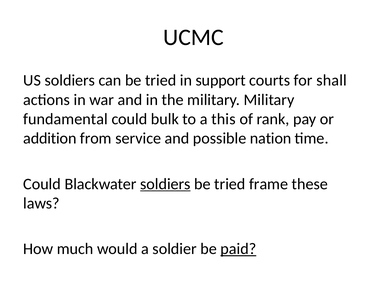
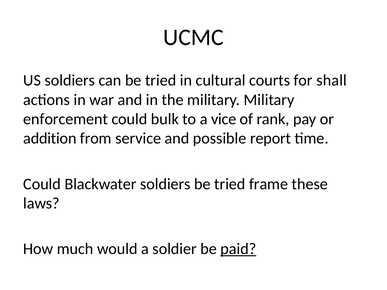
support: support -> cultural
fundamental: fundamental -> enforcement
this: this -> vice
nation: nation -> report
soldiers at (165, 184) underline: present -> none
